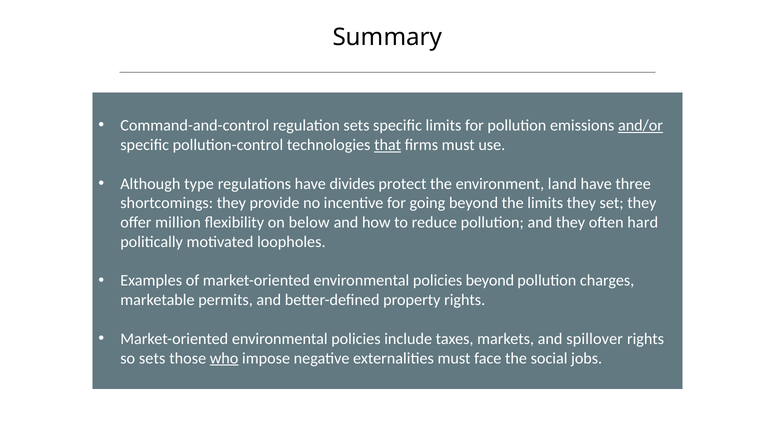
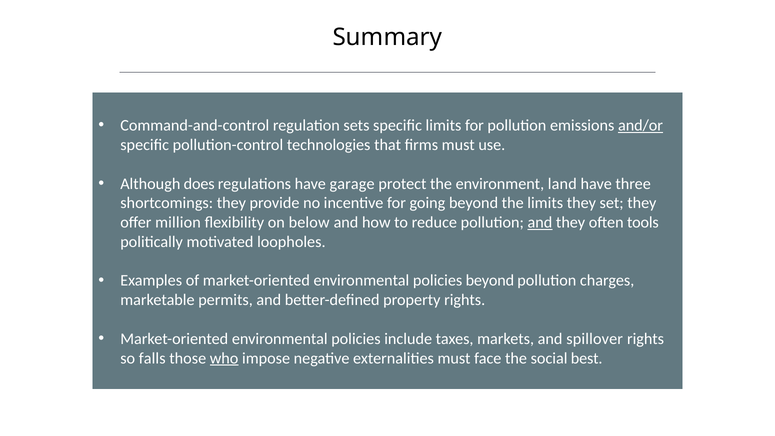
that underline: present -> none
type: type -> does
divides: divides -> garage
and at (540, 222) underline: none -> present
hard: hard -> tools
so sets: sets -> falls
jobs: jobs -> best
